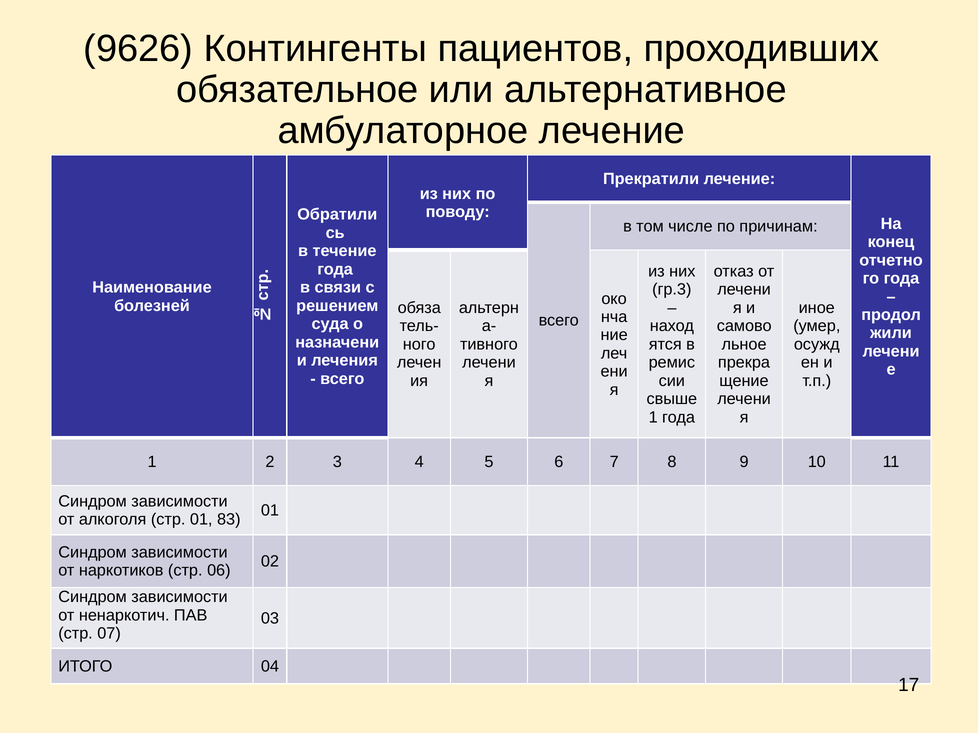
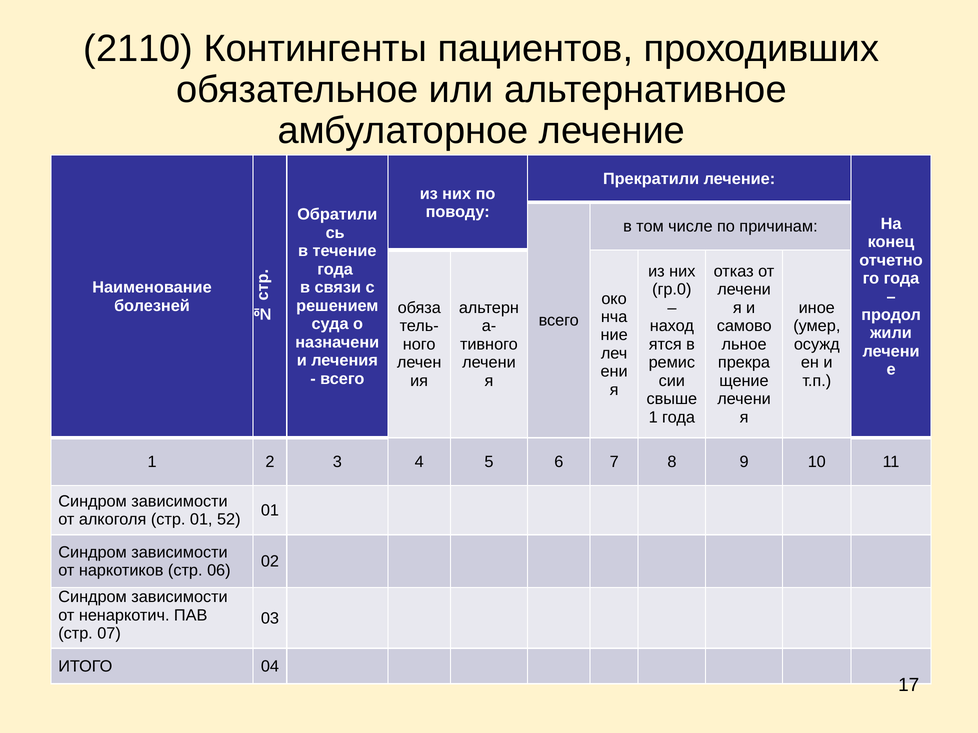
9626: 9626 -> 2110
гр.3: гр.3 -> гр.0
83: 83 -> 52
